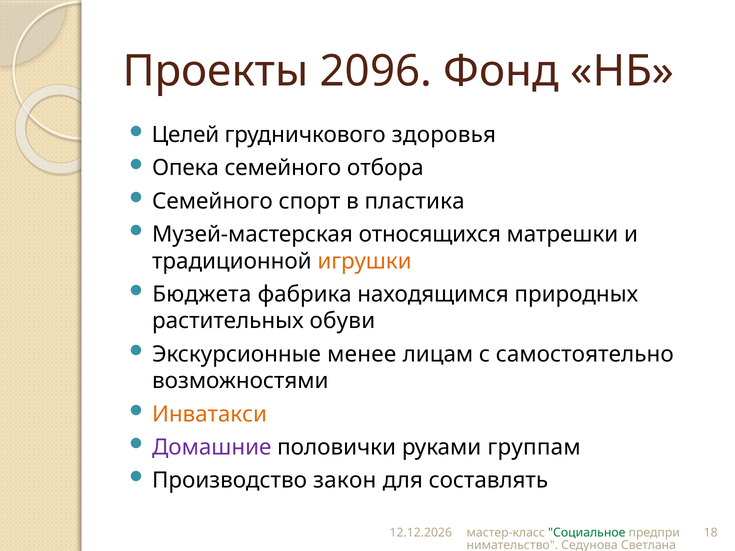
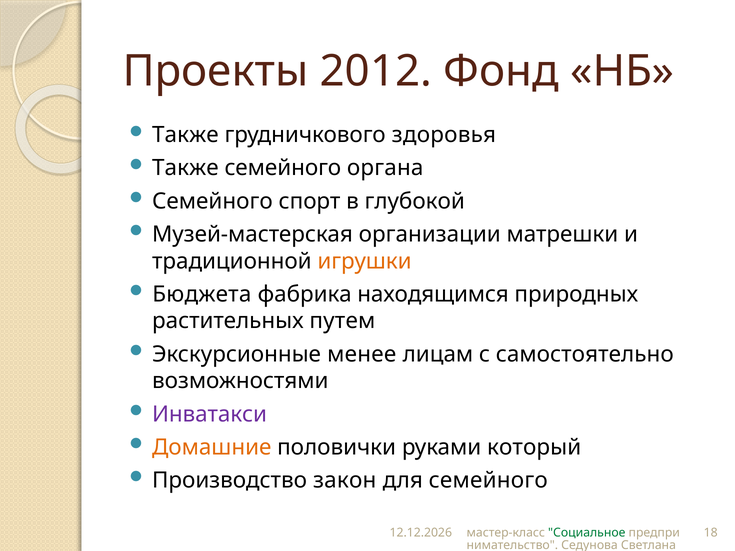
2096: 2096 -> 2012
Целей at (185, 135): Целей -> Также
Опека at (185, 168): Опека -> Также
отбора: отбора -> органа
пластика: пластика -> глубокой
относящихся: относящихся -> организации
обуви: обуви -> путем
Инватакси colour: orange -> purple
Домашние colour: purple -> orange
группам: группам -> который
для составлять: составлять -> семейного
